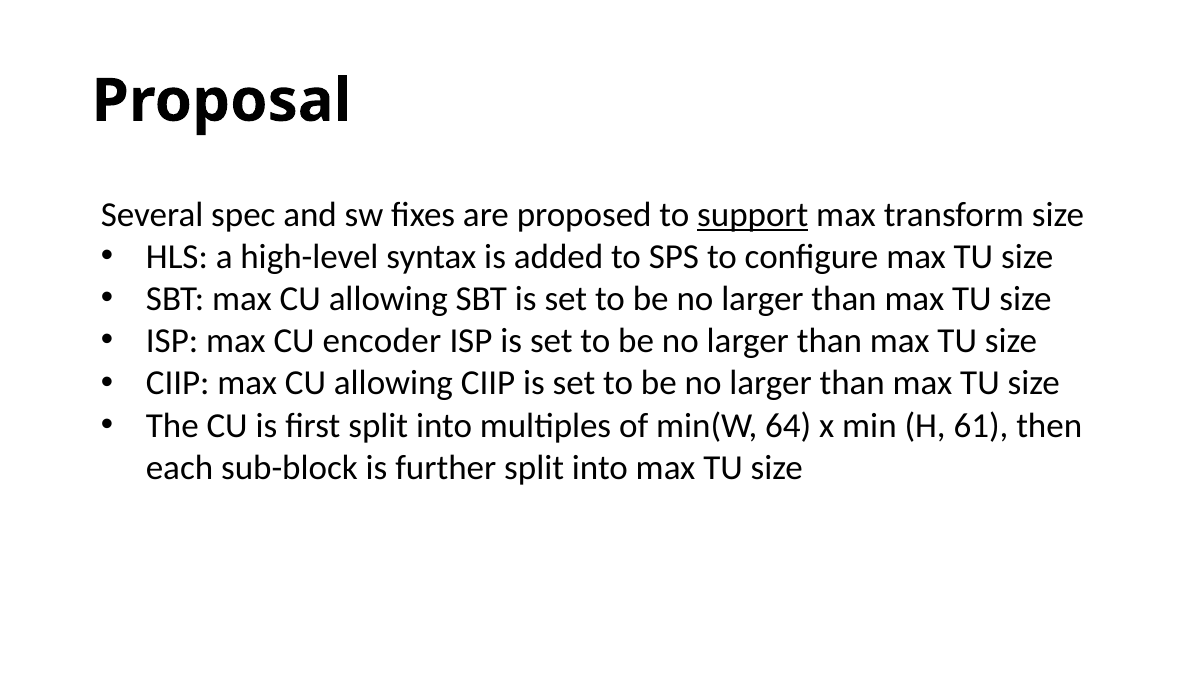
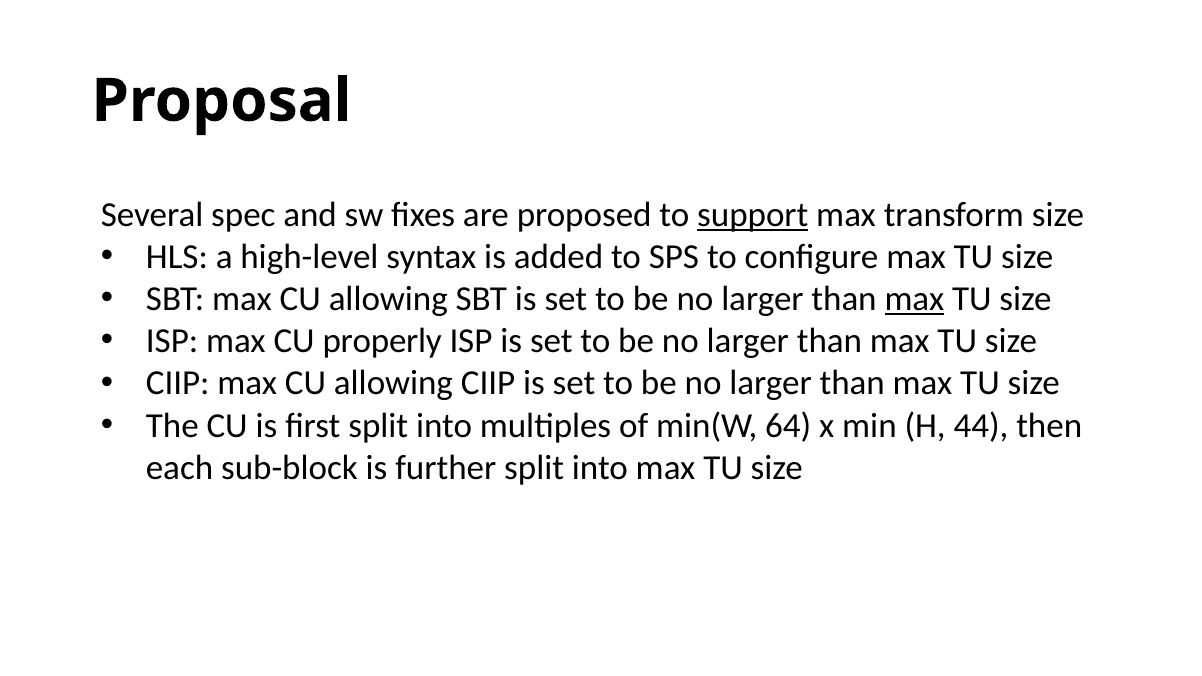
max at (914, 299) underline: none -> present
encoder: encoder -> properly
61: 61 -> 44
